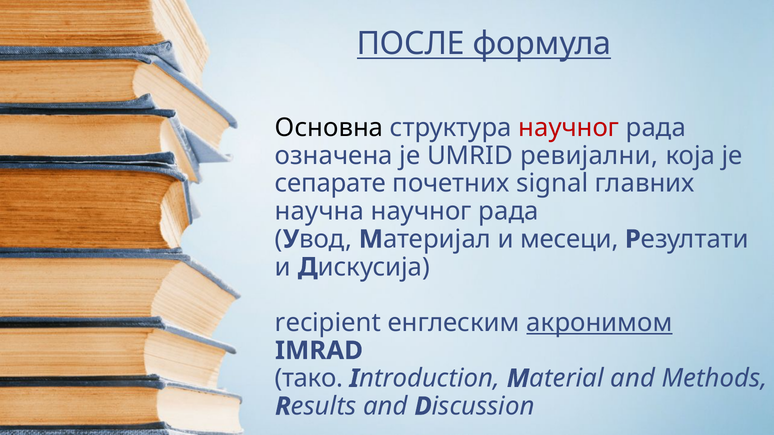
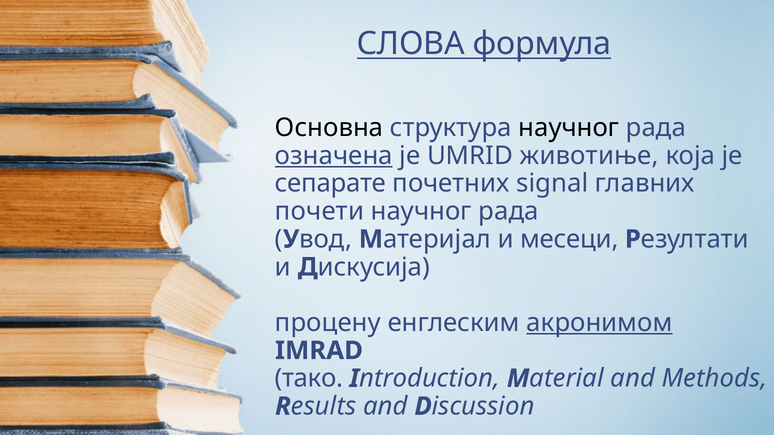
ПОСЛЕ: ПОСЛЕ -> СЛОВА
научног at (569, 128) colour: red -> black
означена underline: none -> present
ревијални: ревијални -> животиње
научна: научна -> почети
recipient: recipient -> процену
